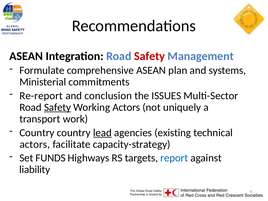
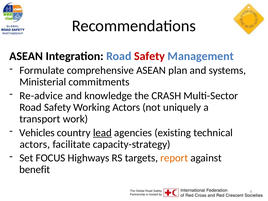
Re-report: Re-report -> Re-advice
conclusion: conclusion -> knowledge
ISSUES: ISSUES -> CRASH
Safety at (58, 107) underline: present -> none
Country at (37, 133): Country -> Vehicles
FUNDS: FUNDS -> FOCUS
report colour: blue -> orange
liability: liability -> benefit
